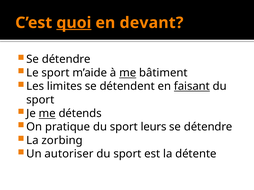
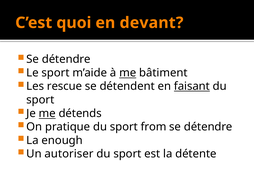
quoi underline: present -> none
limites: limites -> rescue
leurs: leurs -> from
zorbing: zorbing -> enough
